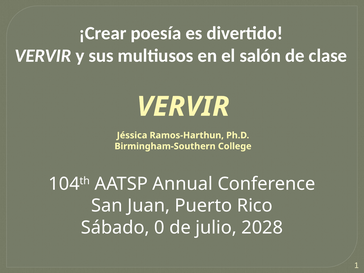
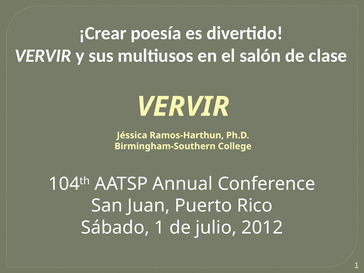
Sábado 0: 0 -> 1
2028: 2028 -> 2012
